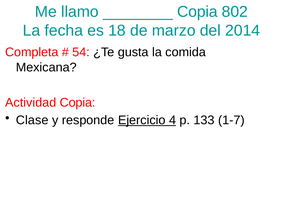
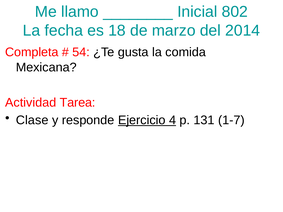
Copia at (197, 12): Copia -> Inicial
Actividad Copia: Copia -> Tarea
133: 133 -> 131
